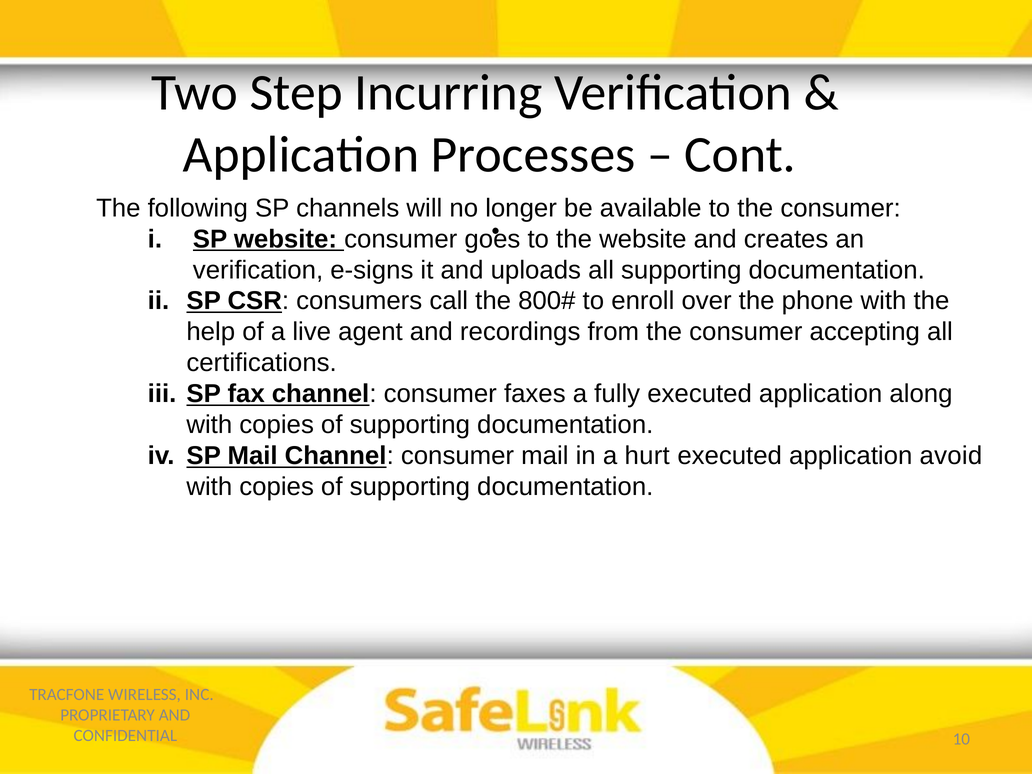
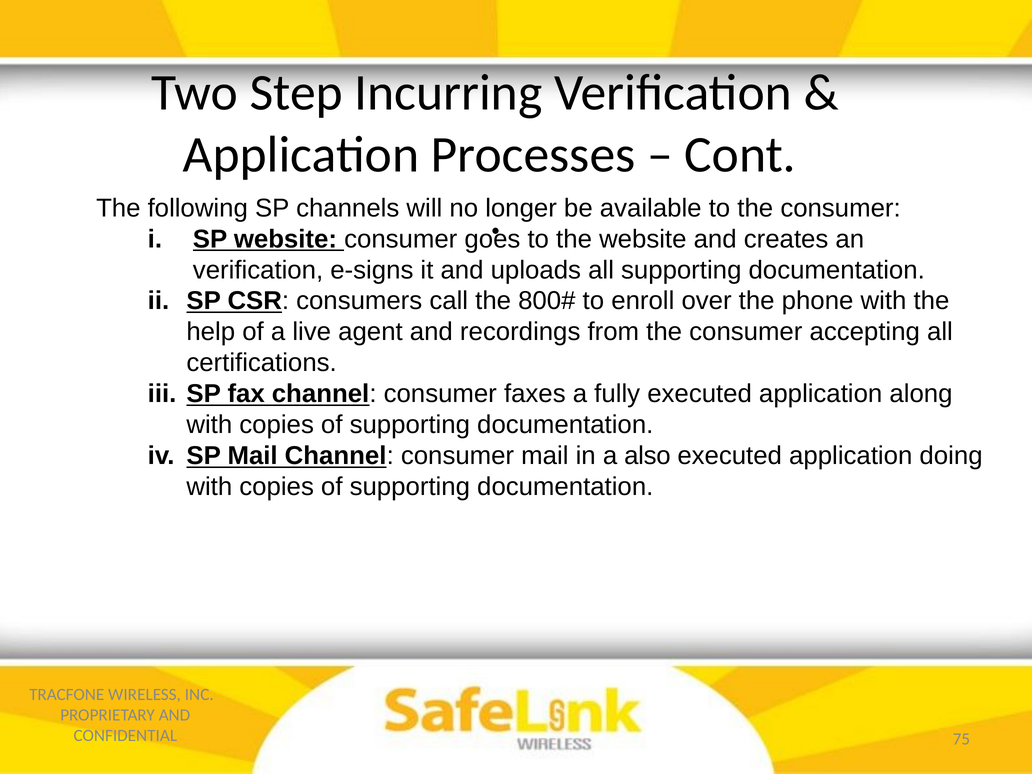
hurt: hurt -> also
avoid: avoid -> doing
10: 10 -> 75
